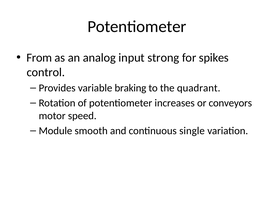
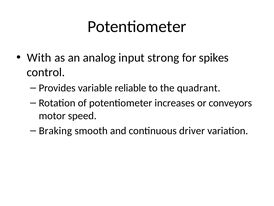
From: From -> With
braking: braking -> reliable
Module: Module -> Braking
single: single -> driver
